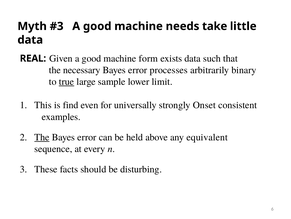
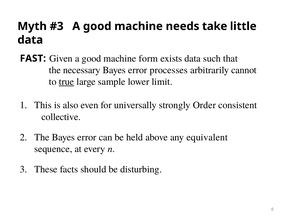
REAL: REAL -> FAST
binary: binary -> cannot
find: find -> also
Onset: Onset -> Order
examples: examples -> collective
The at (42, 137) underline: present -> none
